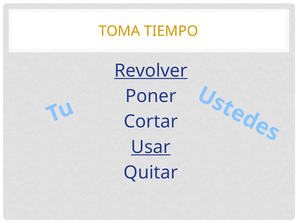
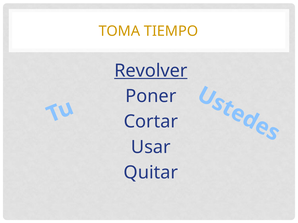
Usar underline: present -> none
